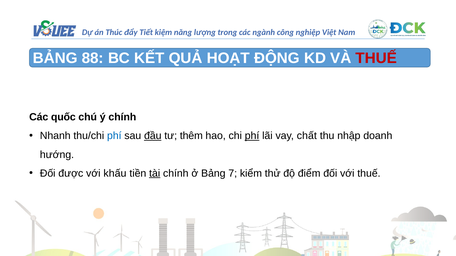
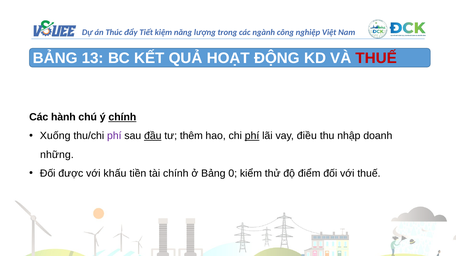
88: 88 -> 13
quốc: quốc -> hành
chính at (122, 117) underline: none -> present
Nhanh: Nhanh -> Xuống
phí at (114, 136) colour: blue -> purple
chất: chất -> điều
hướng: hướng -> những
tài underline: present -> none
7: 7 -> 0
